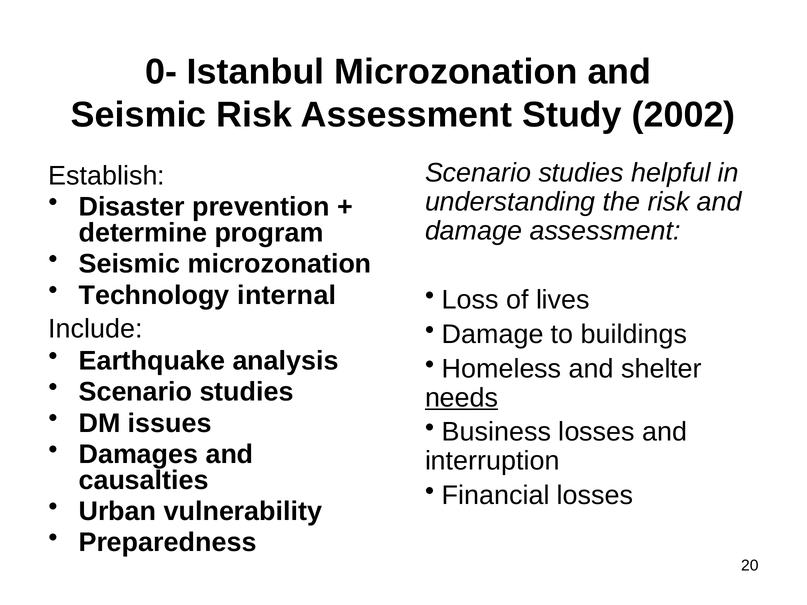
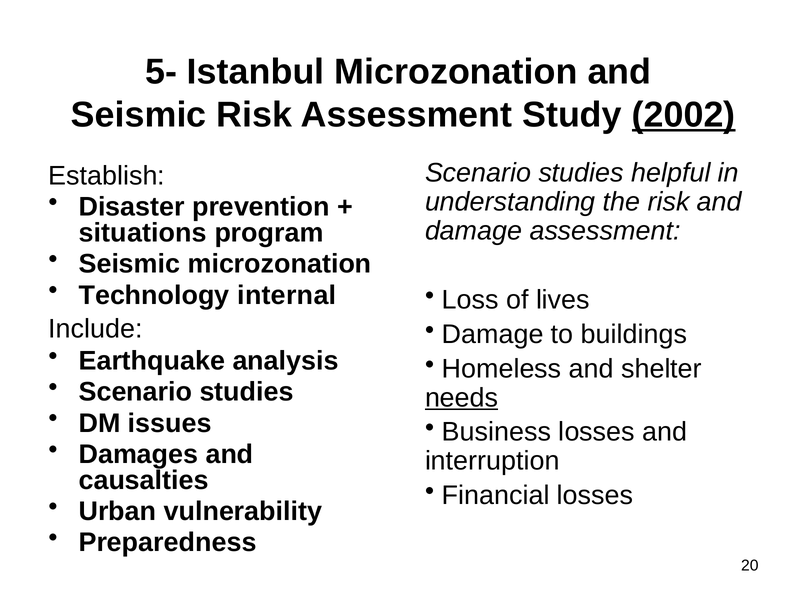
0-: 0- -> 5-
2002 underline: none -> present
determine: determine -> situations
